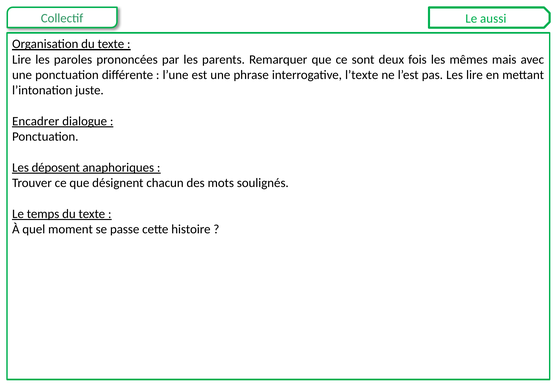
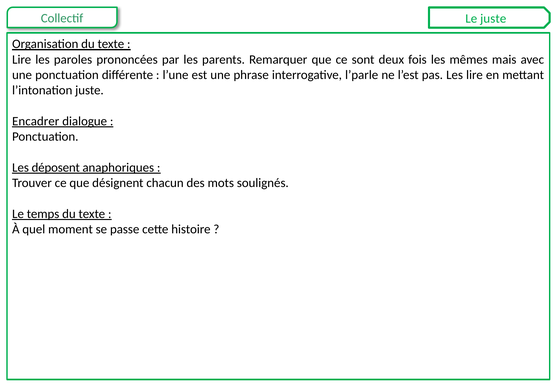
Le aussi: aussi -> juste
l’texte: l’texte -> l’parle
